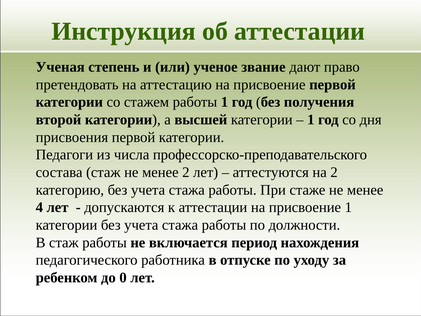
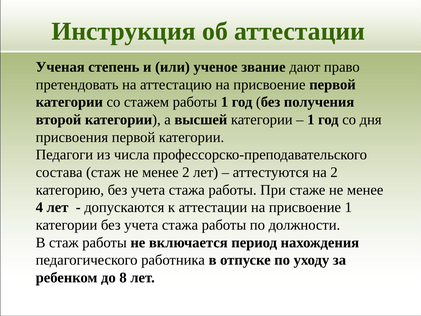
0: 0 -> 8
